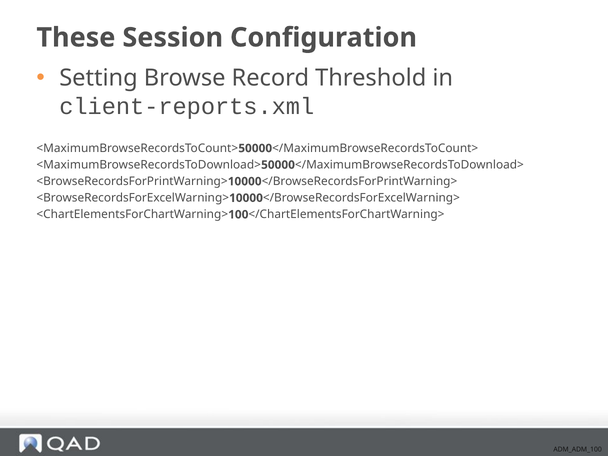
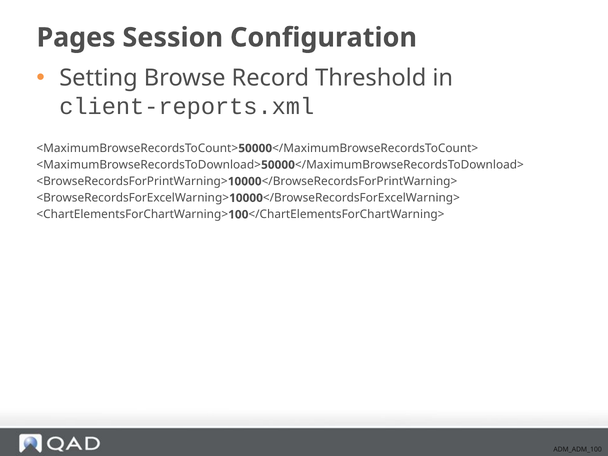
These: These -> Pages
